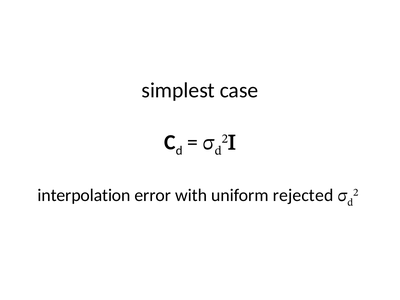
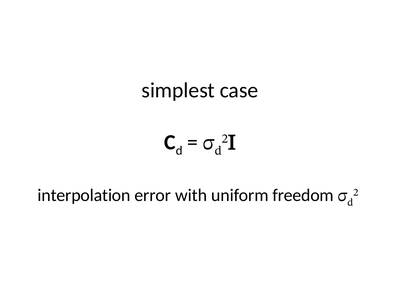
rejected: rejected -> freedom
